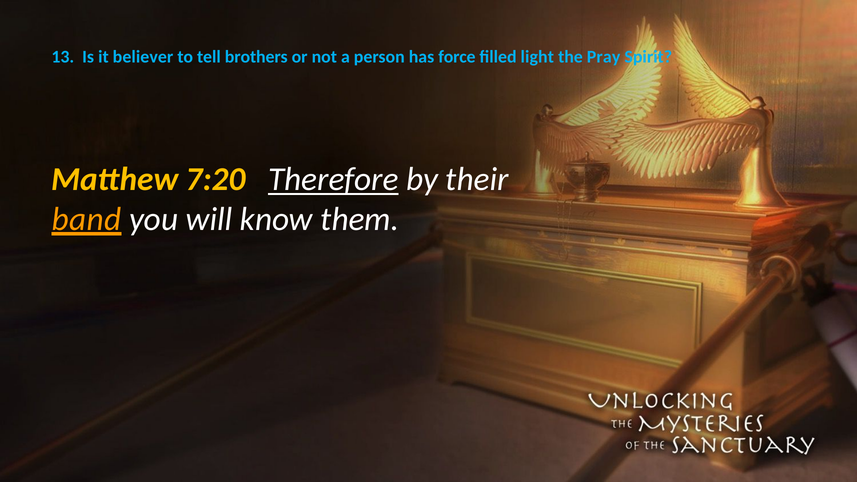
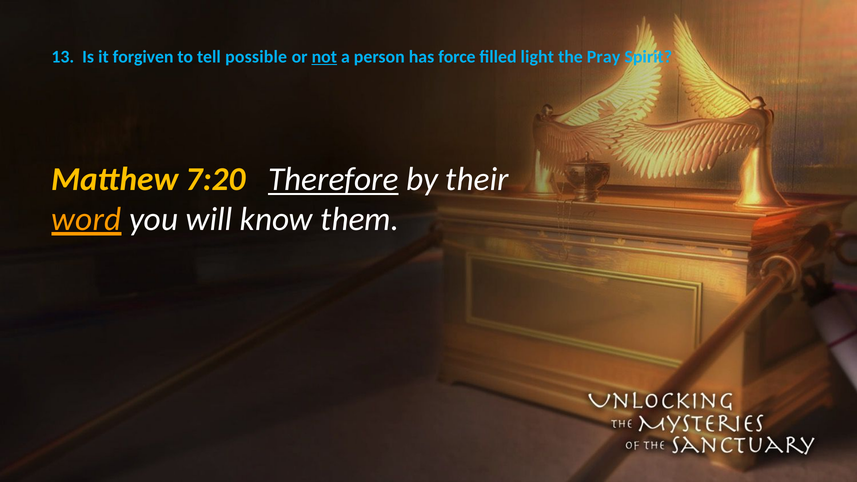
believer: believer -> forgiven
brothers: brothers -> possible
not underline: none -> present
band: band -> word
